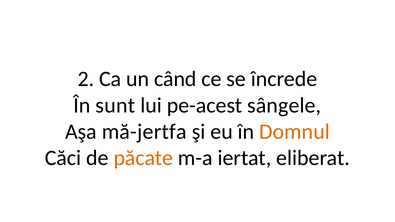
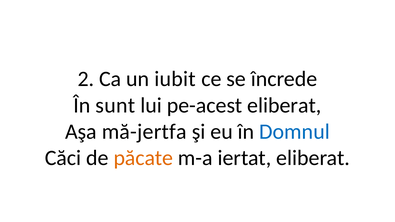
când: când -> iubit
pe-acest sângele: sângele -> eliberat
Domnul colour: orange -> blue
